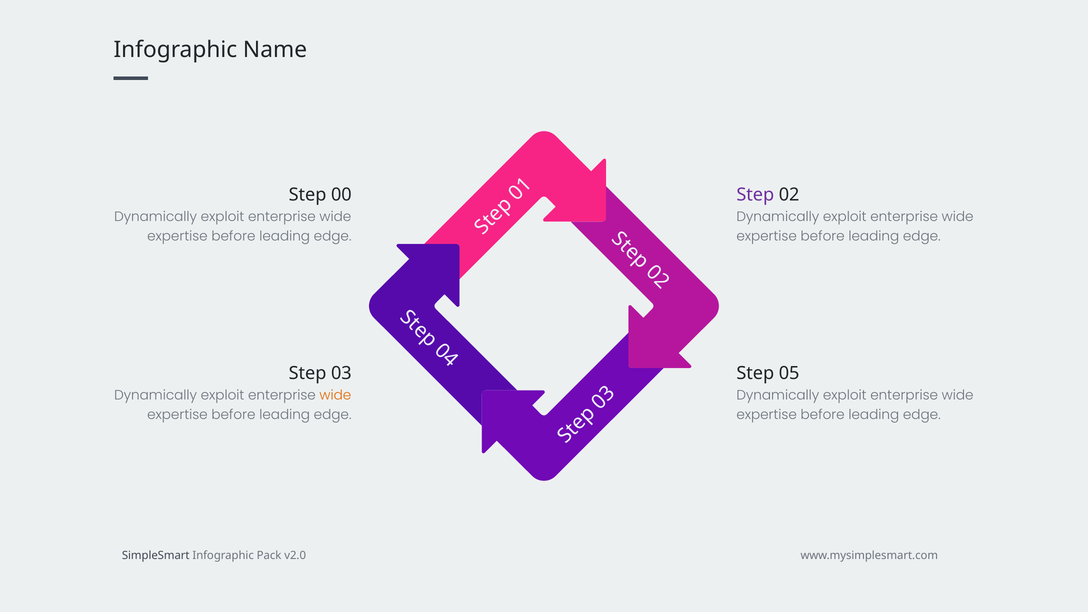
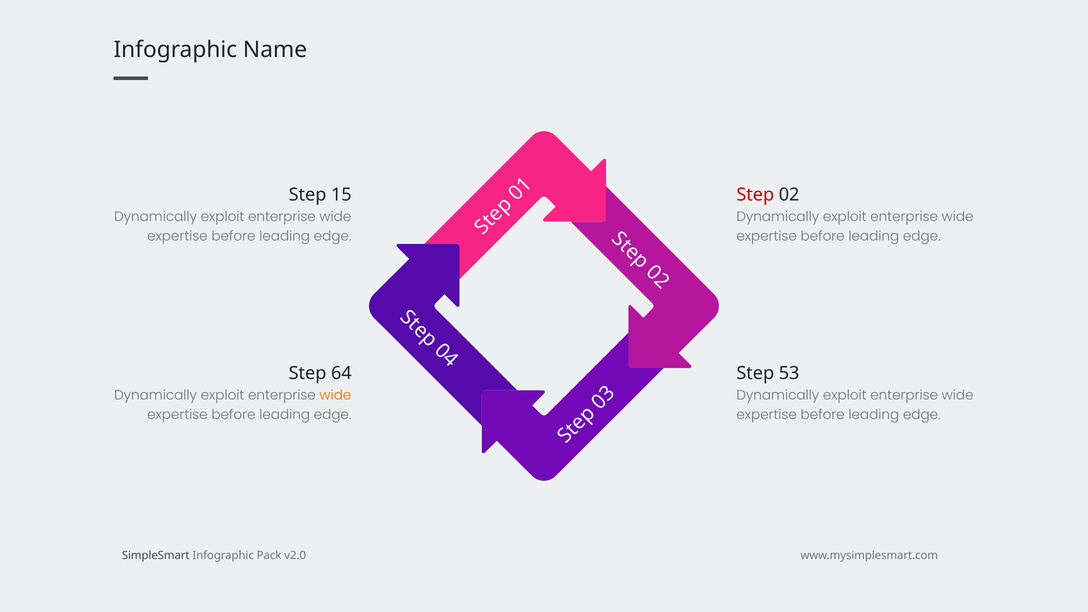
00: 00 -> 15
Step at (755, 195) colour: purple -> red
03: 03 -> 64
05: 05 -> 53
